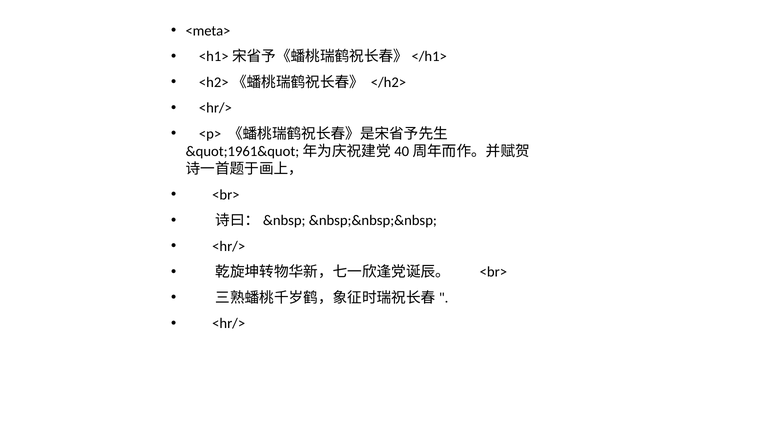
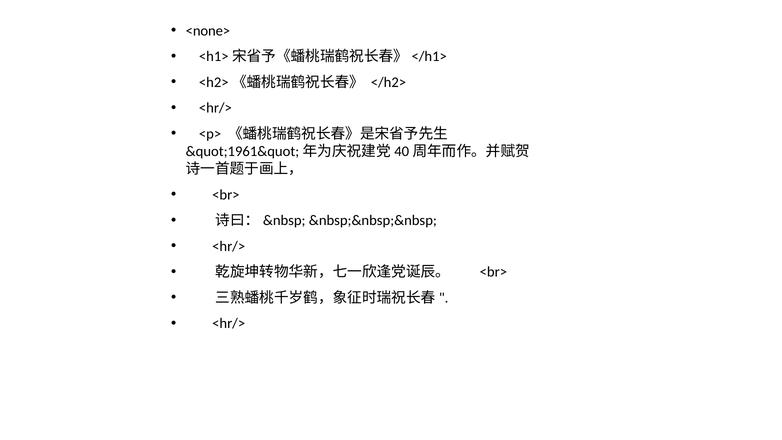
<meta>: <meta> -> <none>
